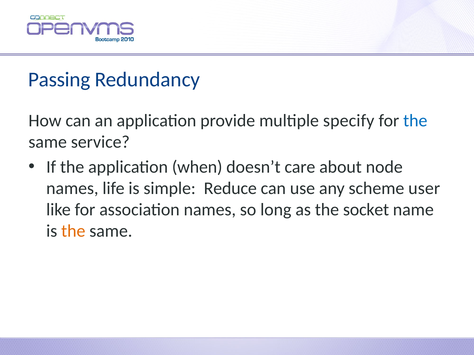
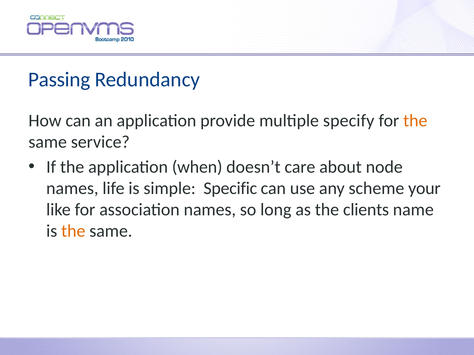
the at (415, 121) colour: blue -> orange
Reduce: Reduce -> Specific
user: user -> your
socket: socket -> clients
